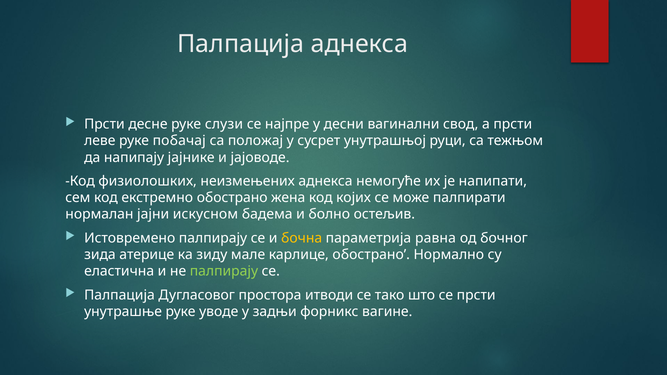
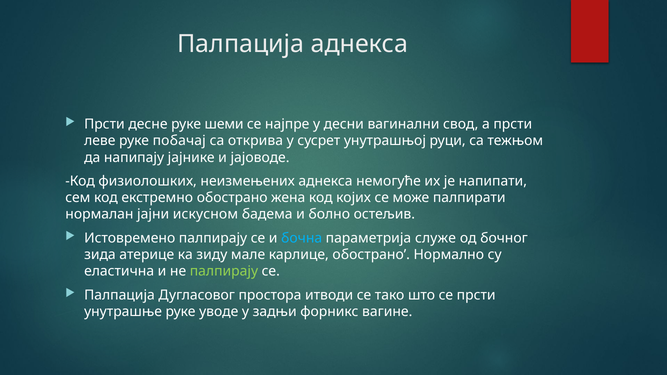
слузи: слузи -> шеми
положај: положај -> открива
бочна colour: yellow -> light blue
равна: равна -> служе
